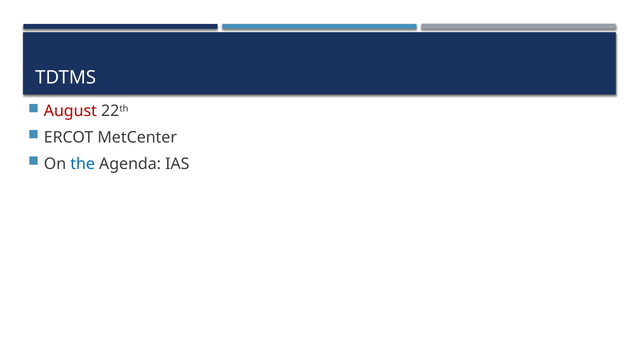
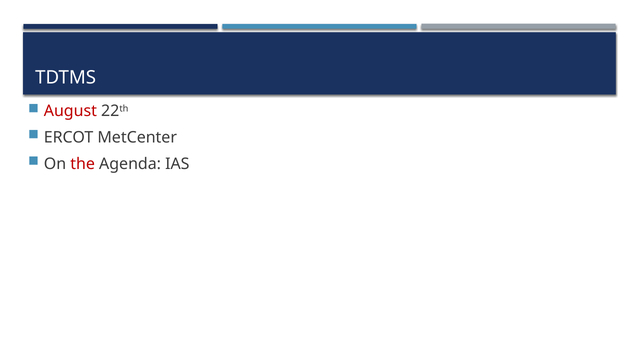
the colour: blue -> red
